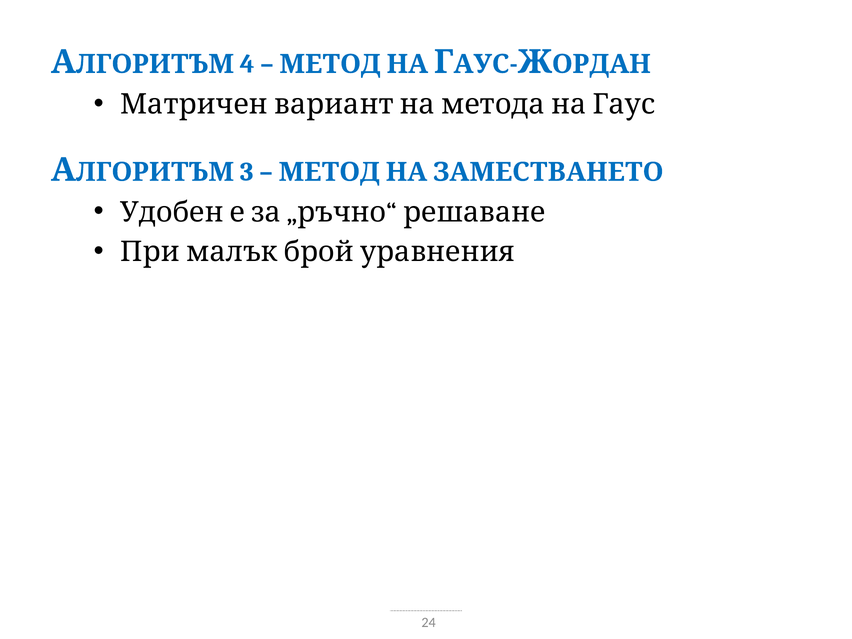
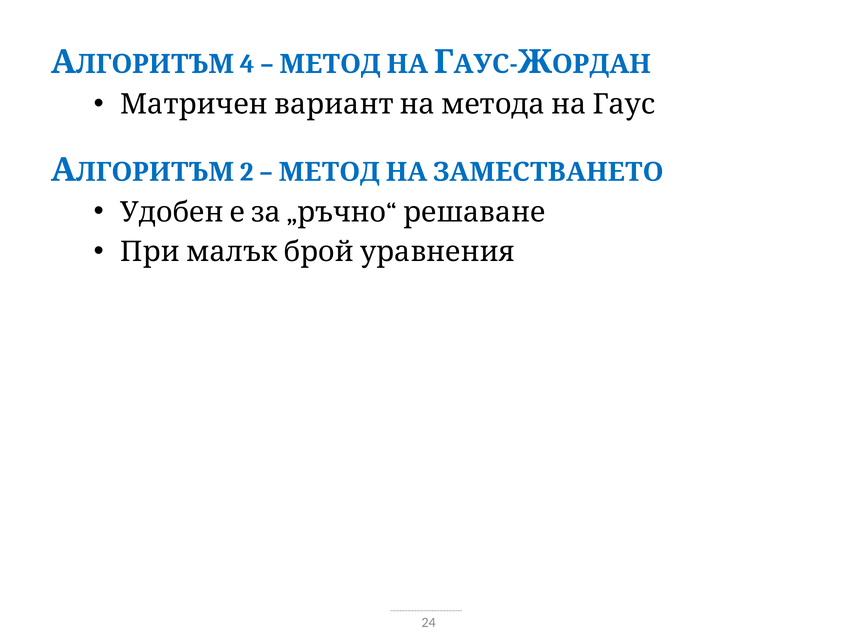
3: 3 -> 2
